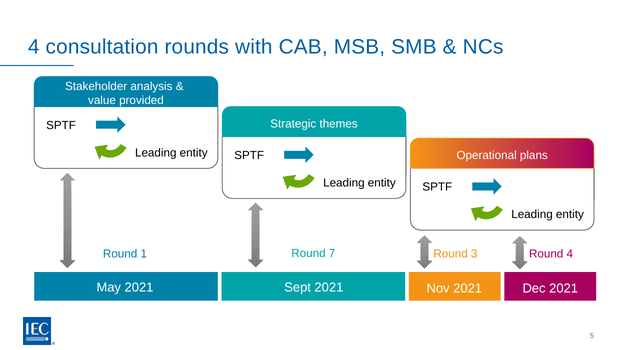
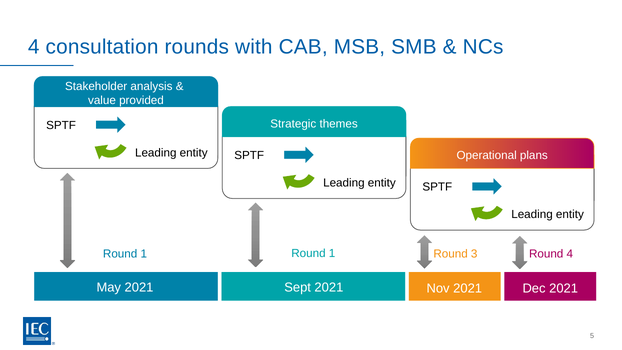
7 at (332, 253): 7 -> 1
